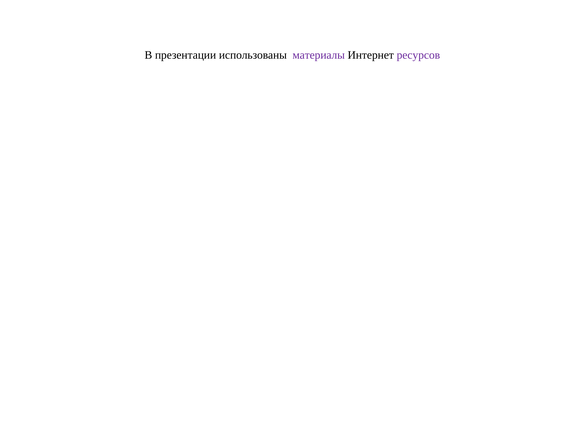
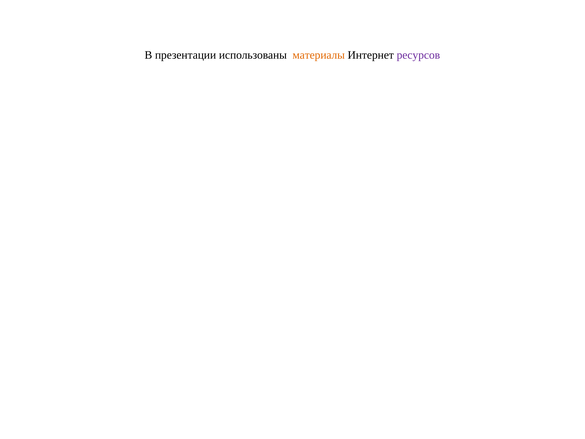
материалы colour: purple -> orange
